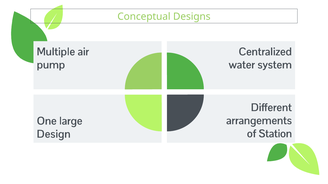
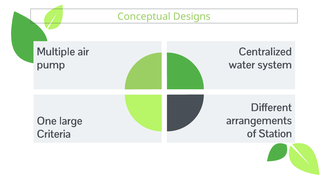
Design: Design -> Criteria
